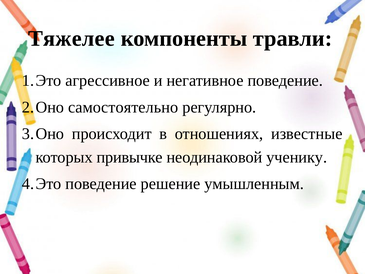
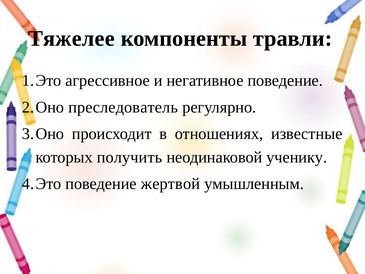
самостоятельно: самостоятельно -> преследователь
привычке: привычке -> получить
решение: решение -> жертвой
